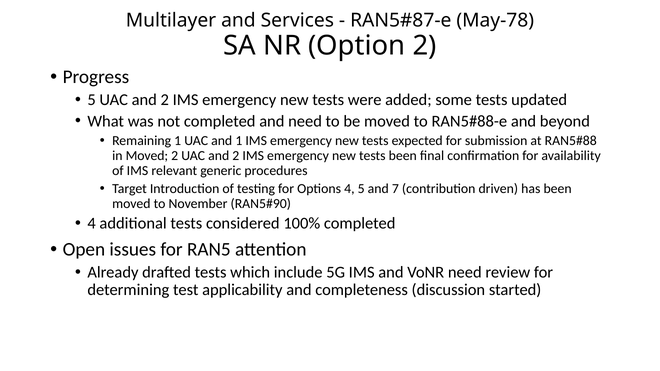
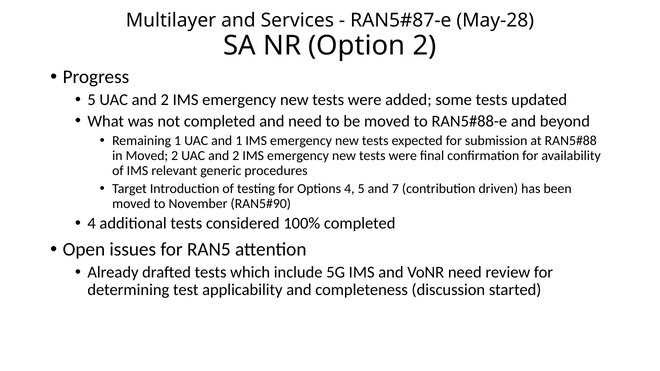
May-78: May-78 -> May-28
been at (403, 156): been -> were
